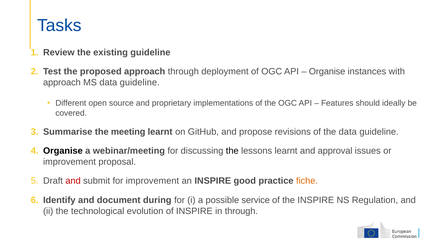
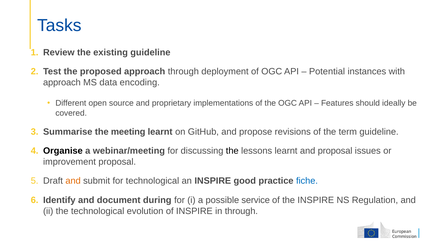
Organise at (327, 72): Organise -> Potential
MS data guideline: guideline -> encoding
the data: data -> term
and approval: approval -> proposal
and at (73, 181) colour: red -> orange
for improvement: improvement -> technological
fiche colour: orange -> blue
